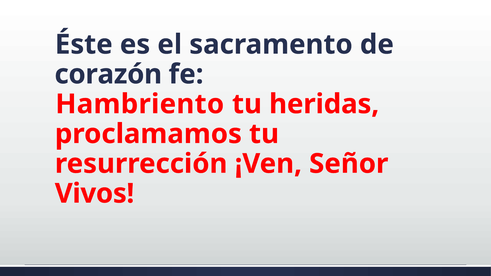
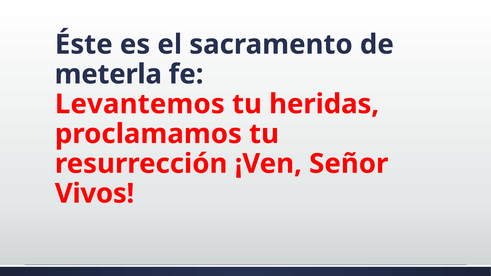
corazón: corazón -> meterla
Hambriento: Hambriento -> Levantemos
